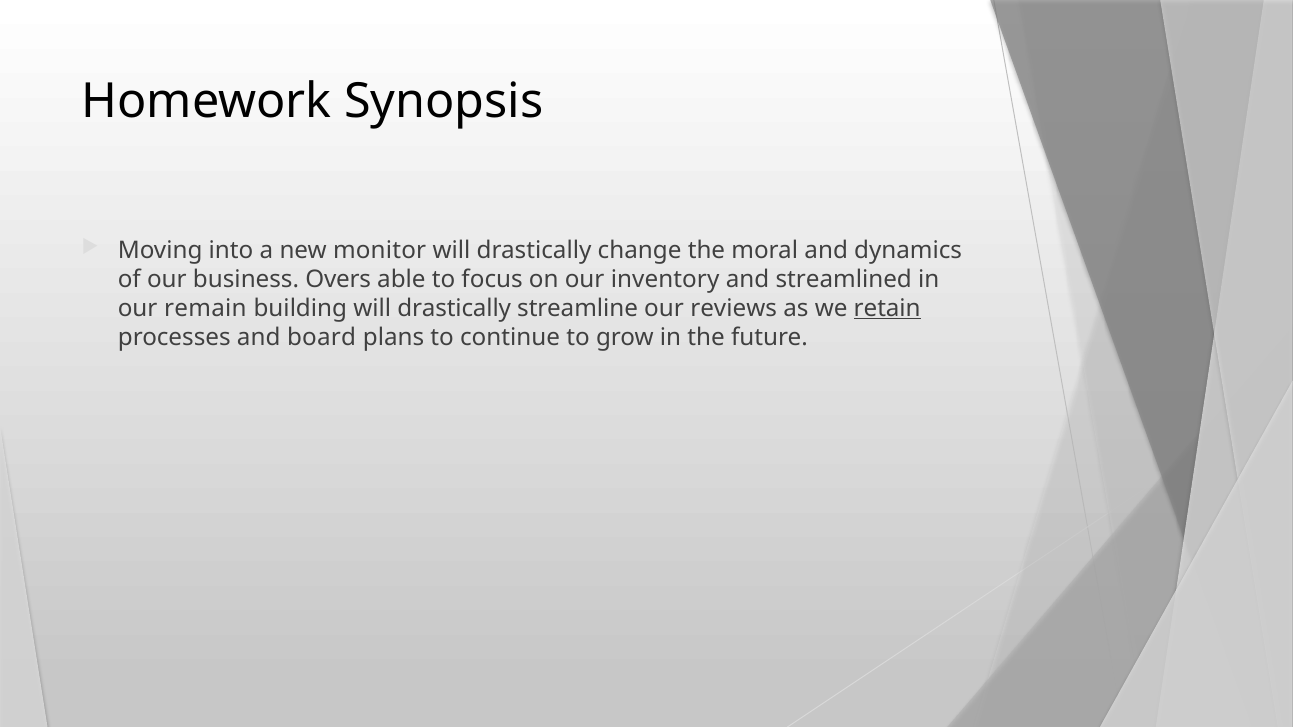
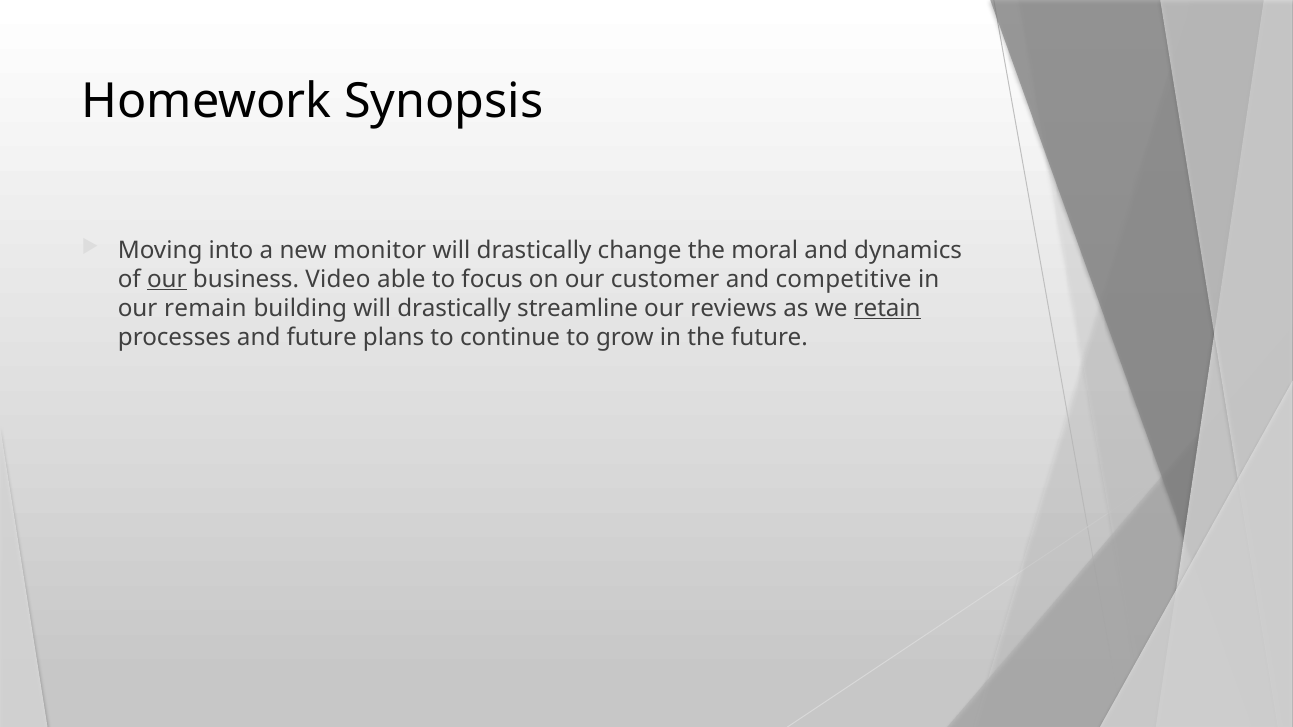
our at (167, 279) underline: none -> present
Overs: Overs -> Video
inventory: inventory -> customer
streamlined: streamlined -> competitive
and board: board -> future
